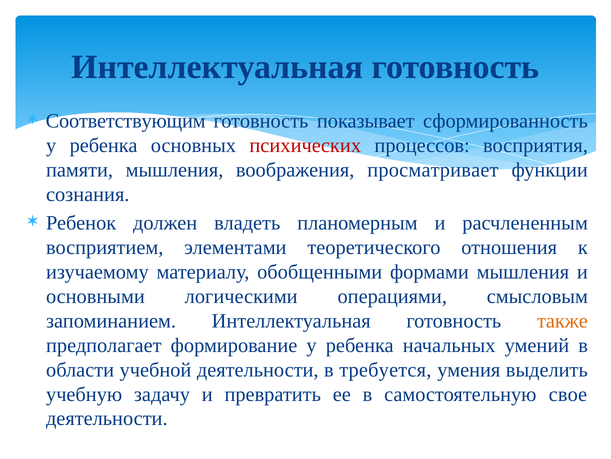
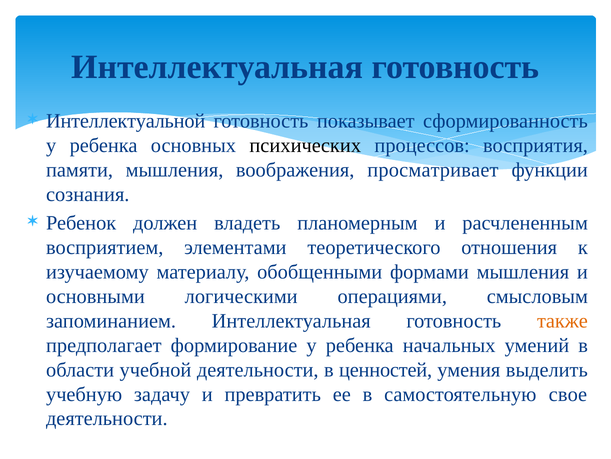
Соответствующим: Соответствующим -> Интеллектуальной
психических colour: red -> black
требуется: требуется -> ценностей
